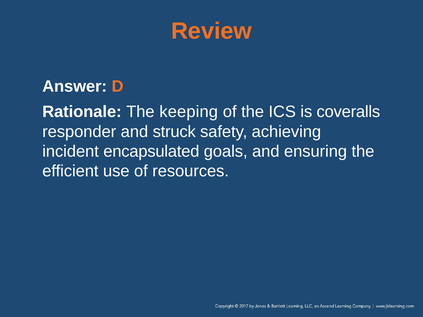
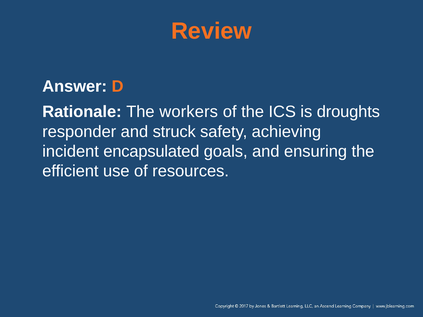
keeping: keeping -> workers
coveralls: coveralls -> droughts
